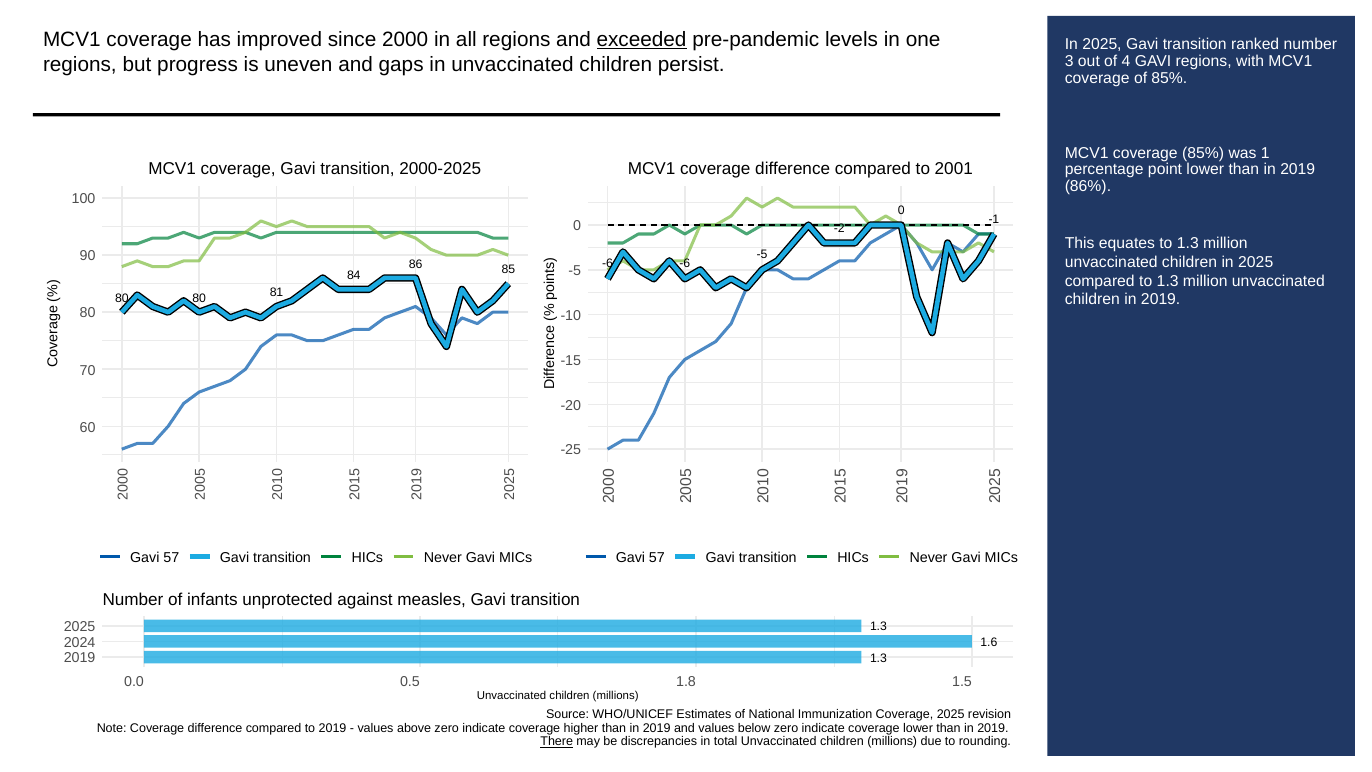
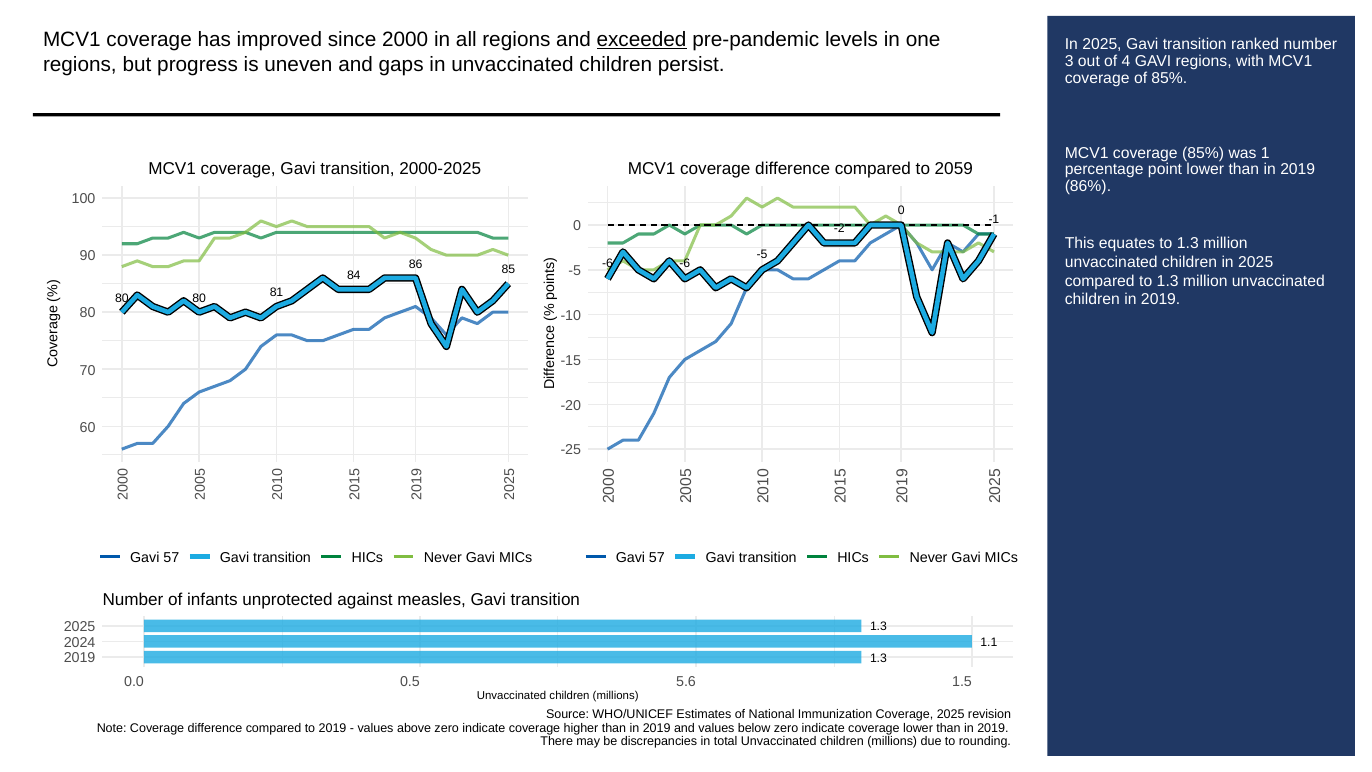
2001: 2001 -> 2059
1.6: 1.6 -> 1.1
1.8: 1.8 -> 5.6
There underline: present -> none
